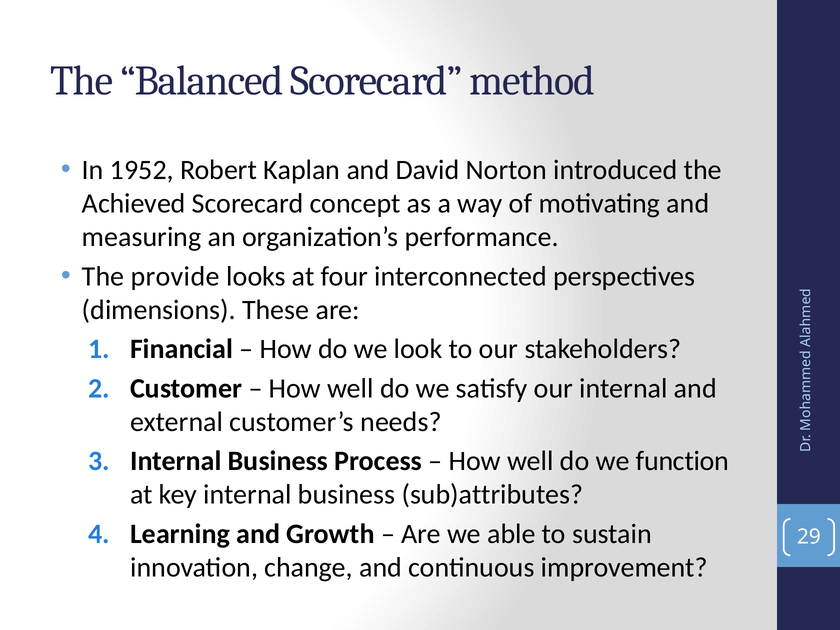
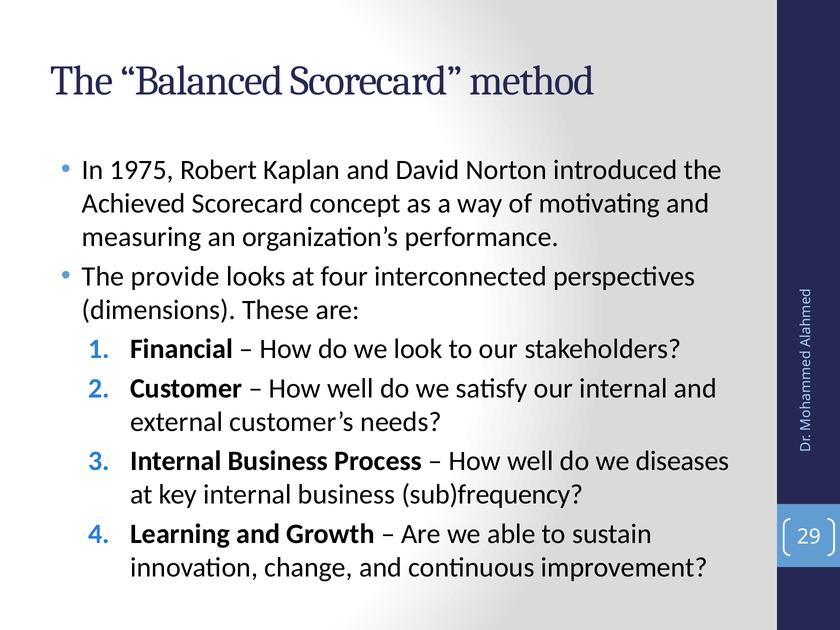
1952: 1952 -> 1975
function: function -> diseases
sub)attributes: sub)attributes -> sub)frequency
